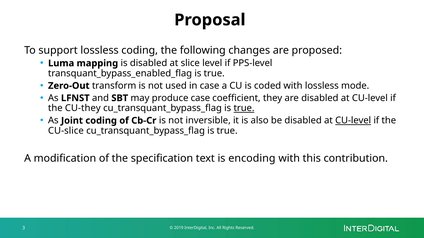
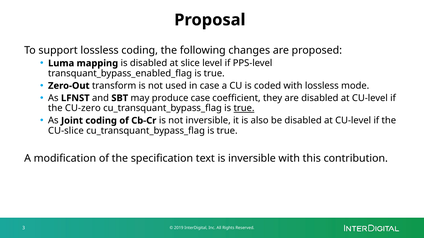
CU-they: CU-they -> CU-zero
CU-level at (353, 121) underline: present -> none
is encoding: encoding -> inversible
